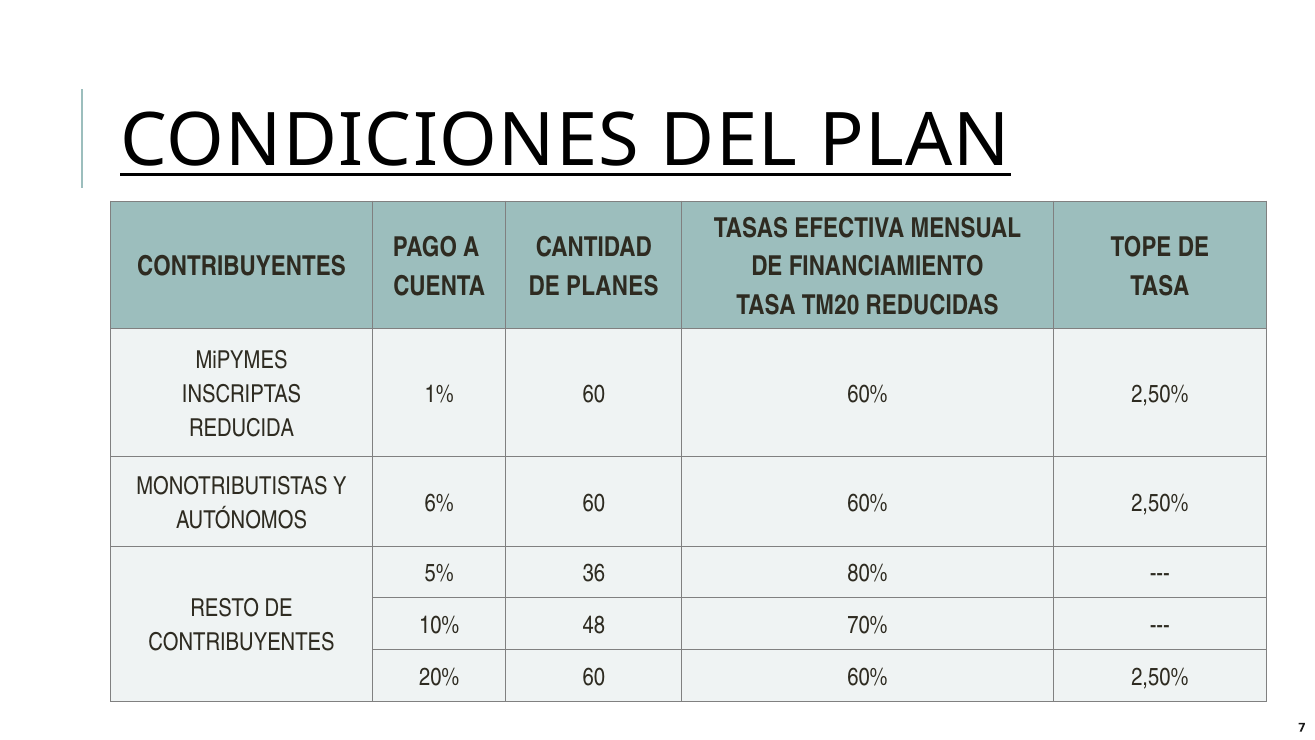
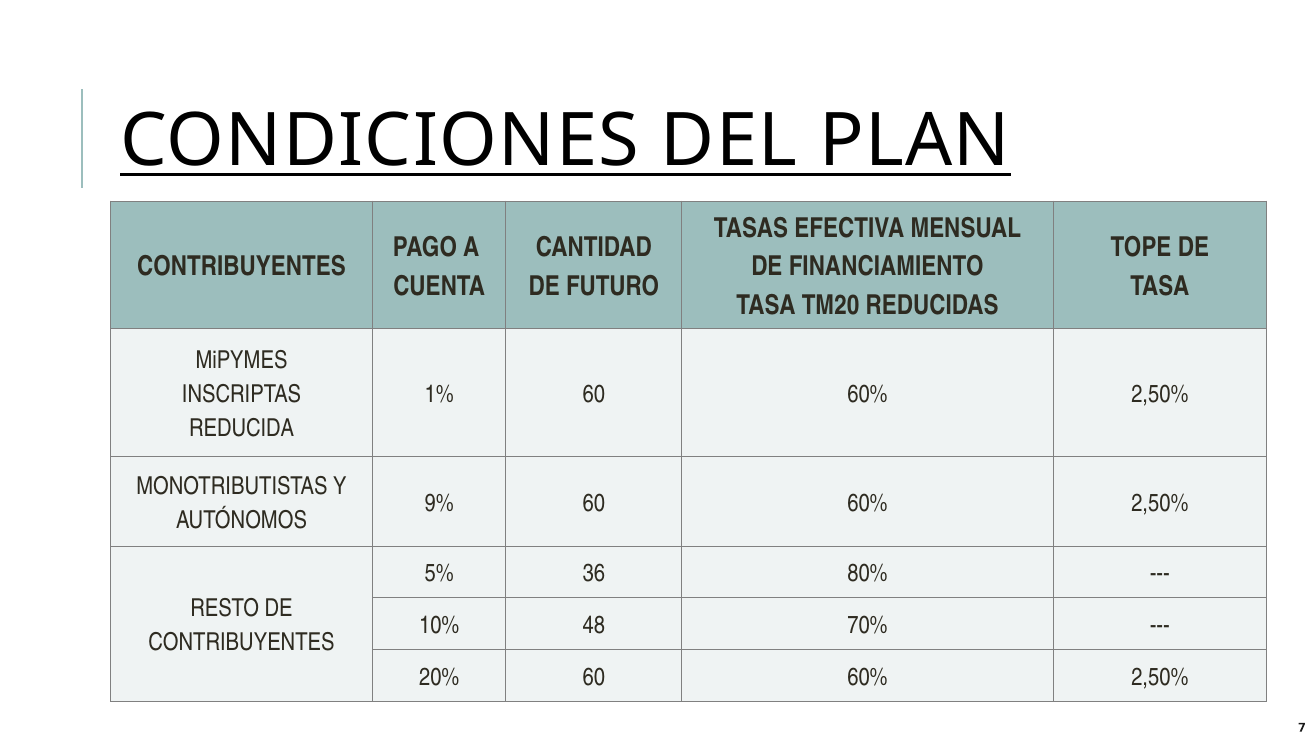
PLANES: PLANES -> FUTURO
6%: 6% -> 9%
